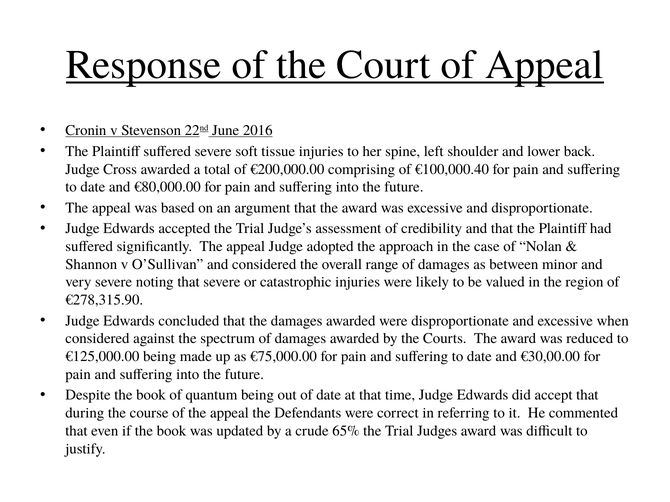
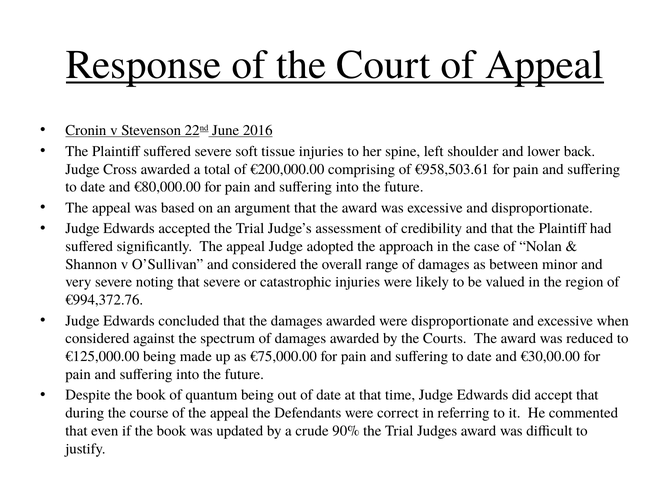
€100,000.40: €100,000.40 -> €958,503.61
€278,315.90: €278,315.90 -> €994,372.76
65%: 65% -> 90%
